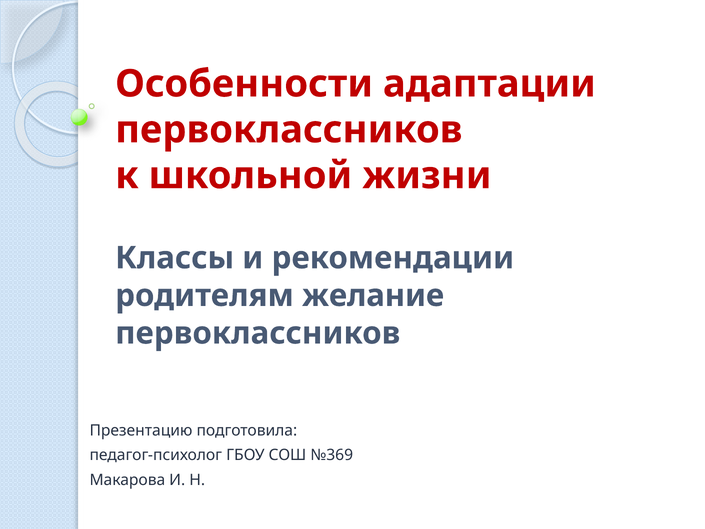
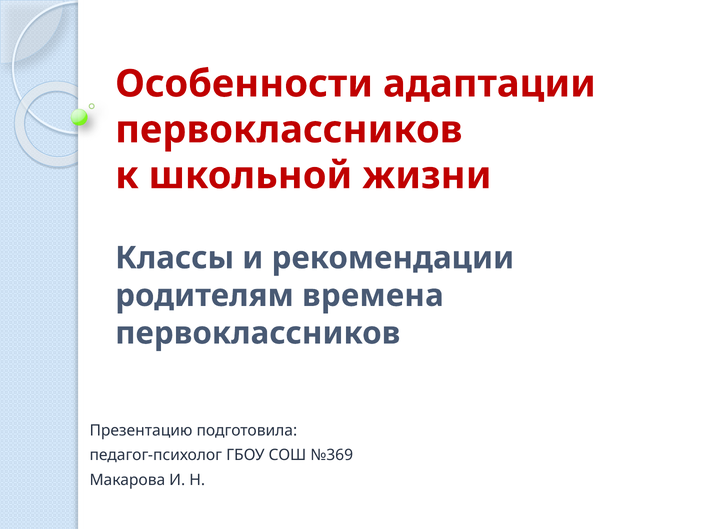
желание: желание -> времена
